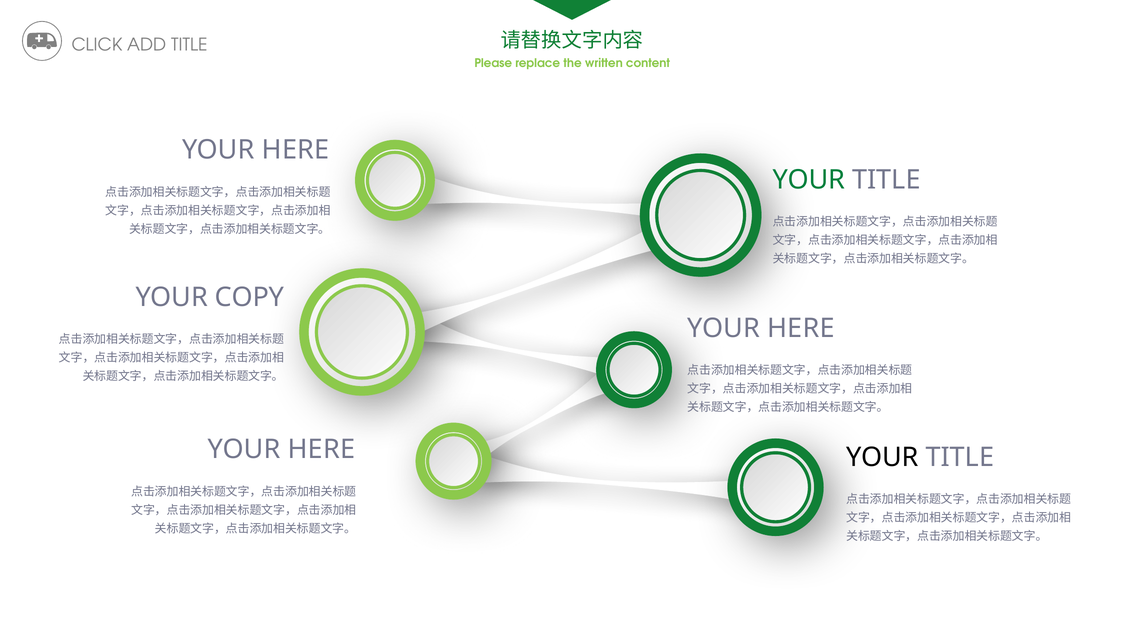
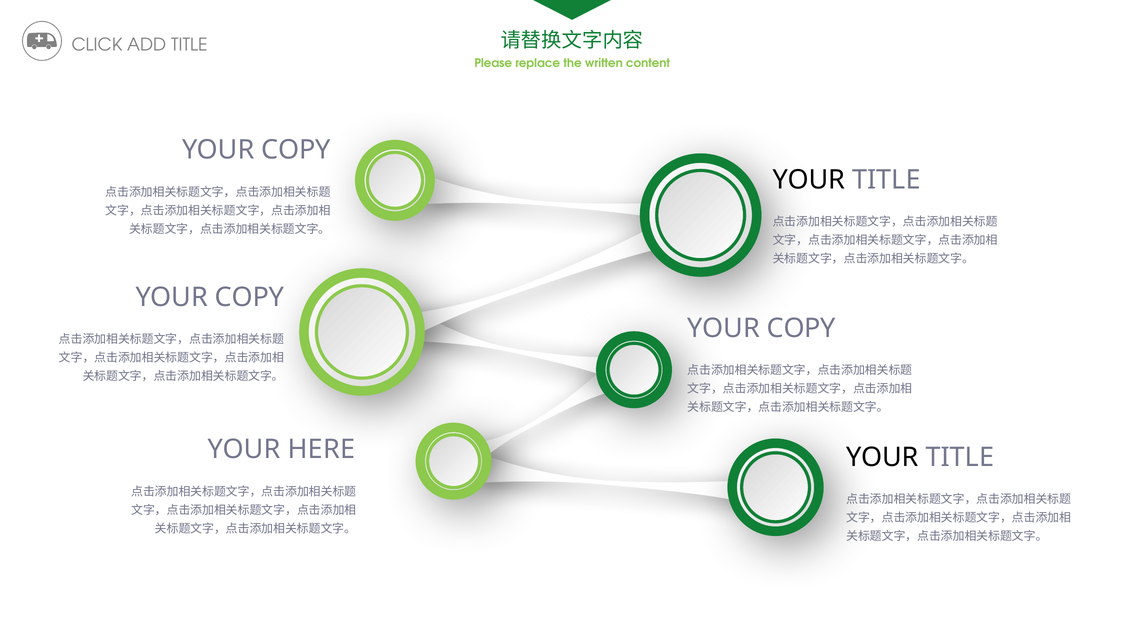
HERE at (296, 150): HERE -> COPY
YOUR at (809, 180) colour: green -> black
HERE at (801, 328): HERE -> COPY
